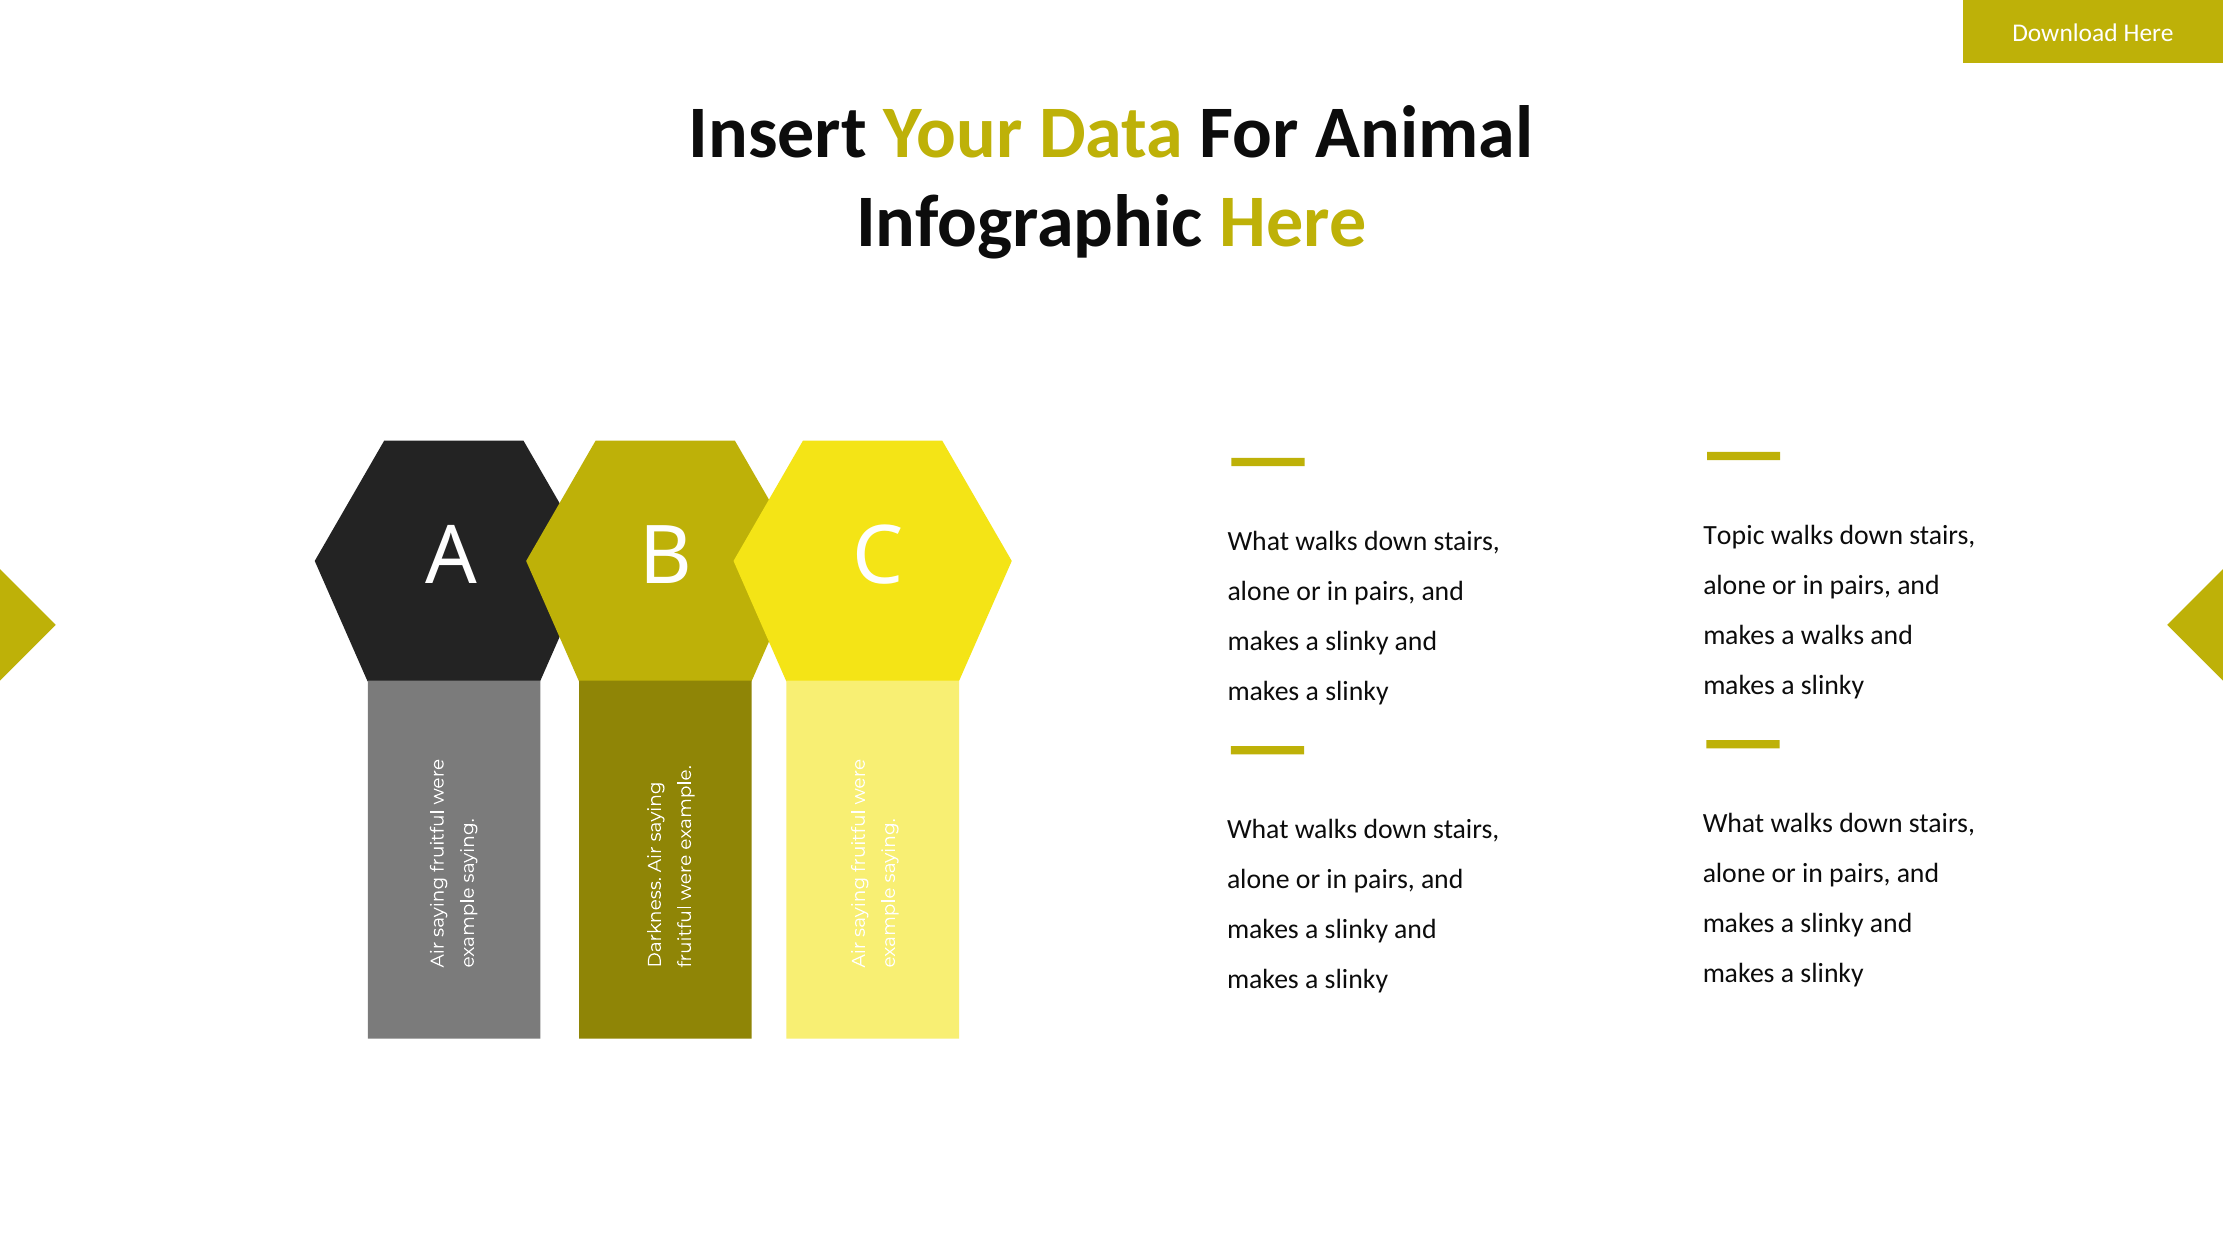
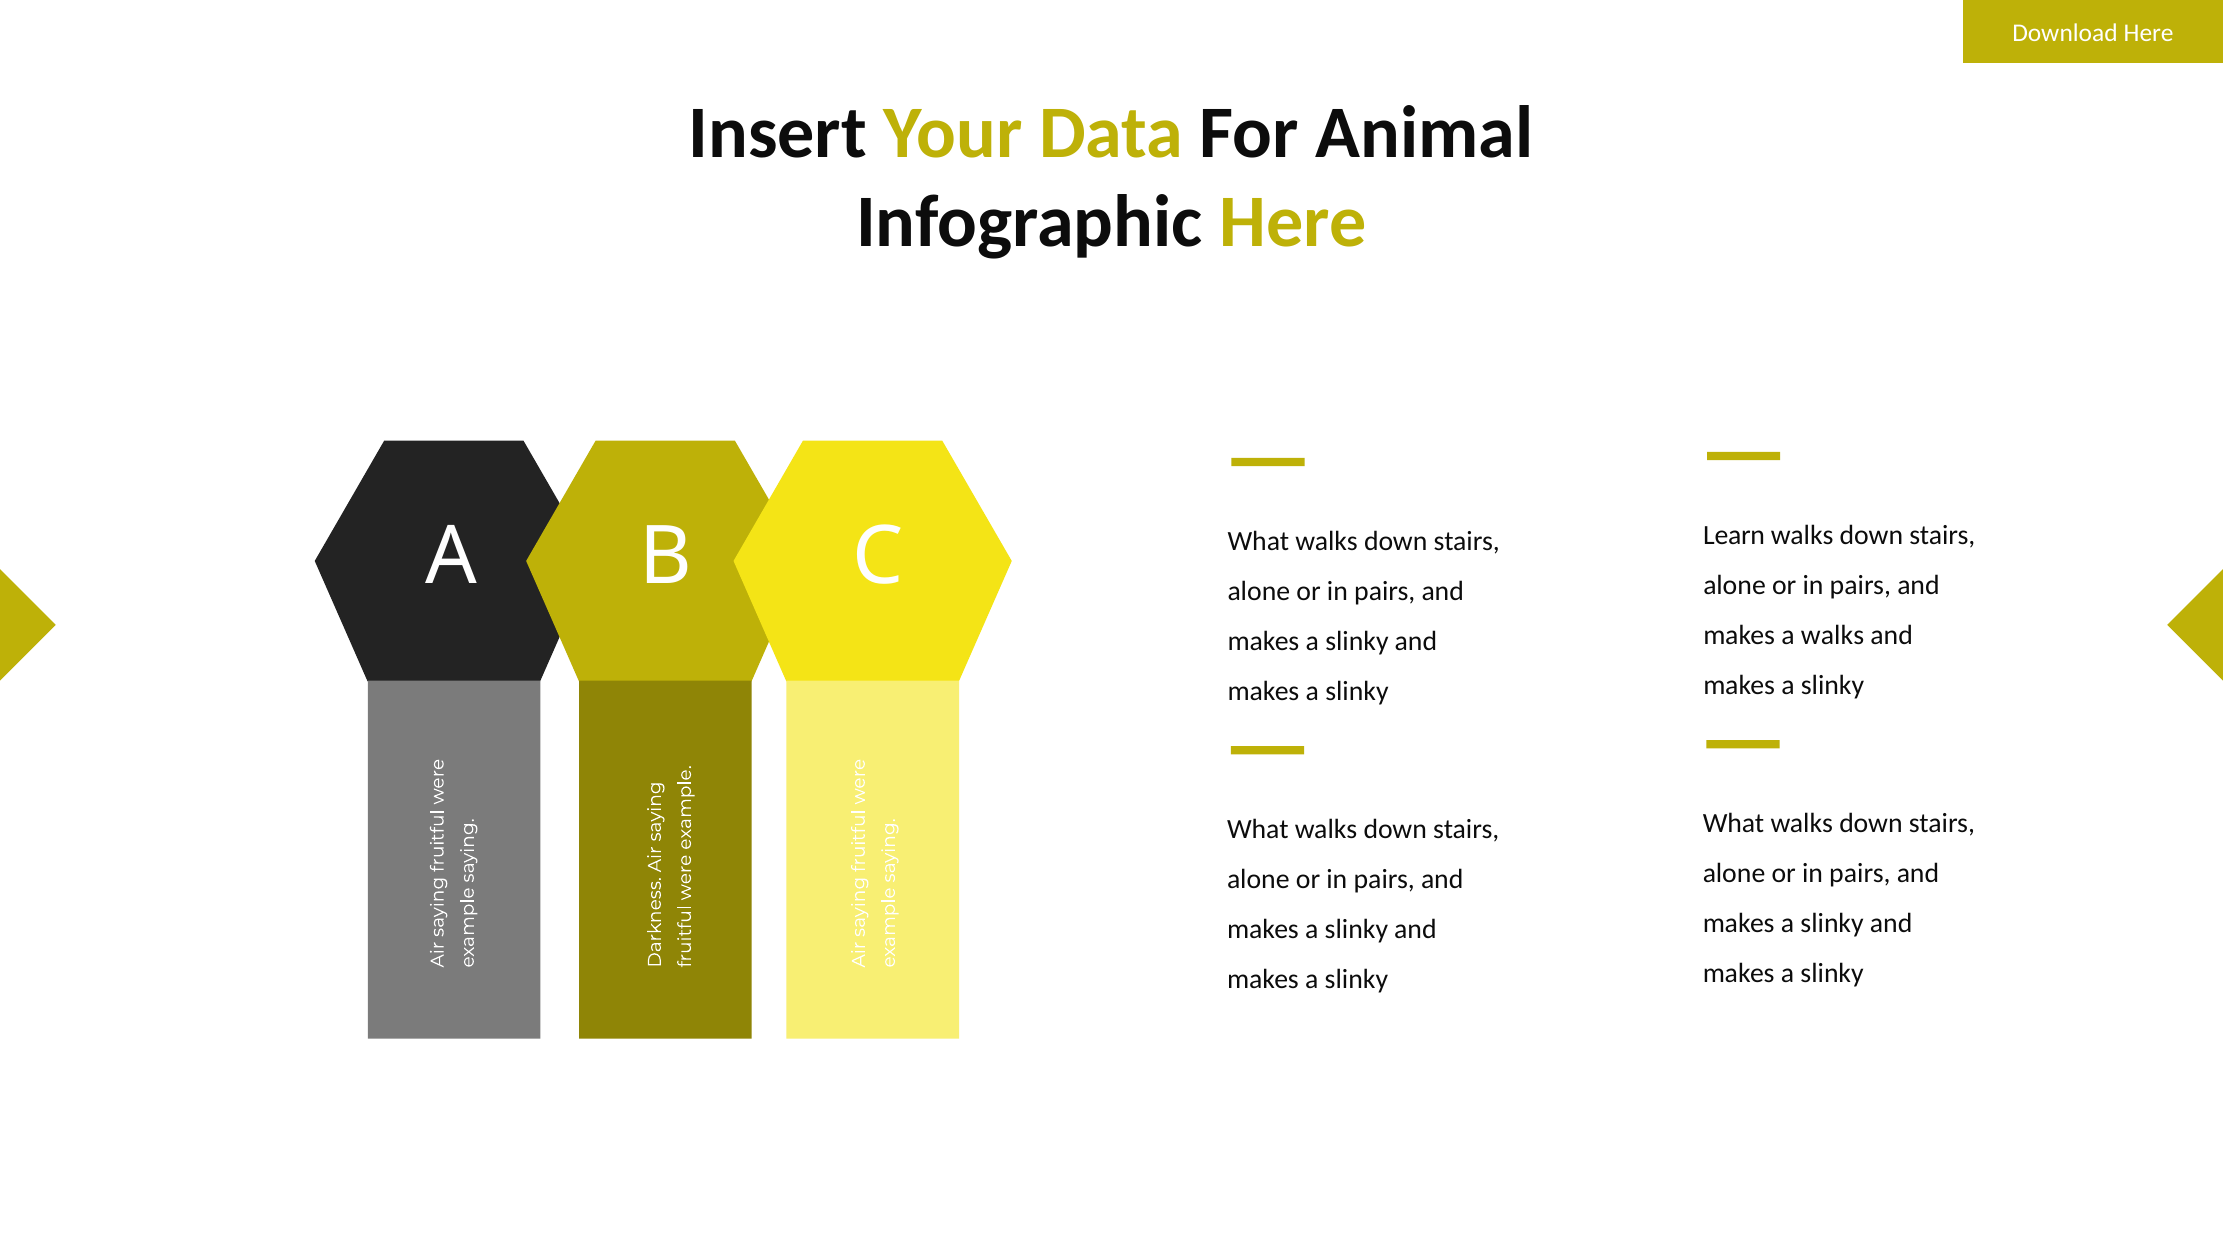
Topic: Topic -> Learn
